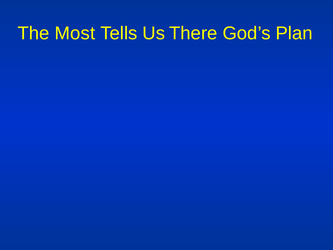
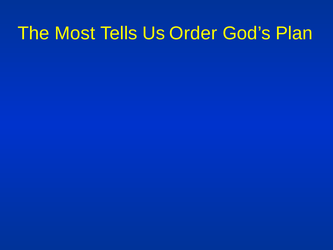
There: There -> Order
